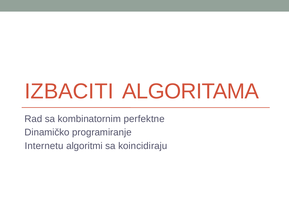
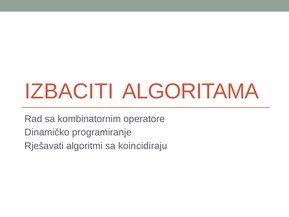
perfektne: perfektne -> operatore
Internetu: Internetu -> Rješavati
